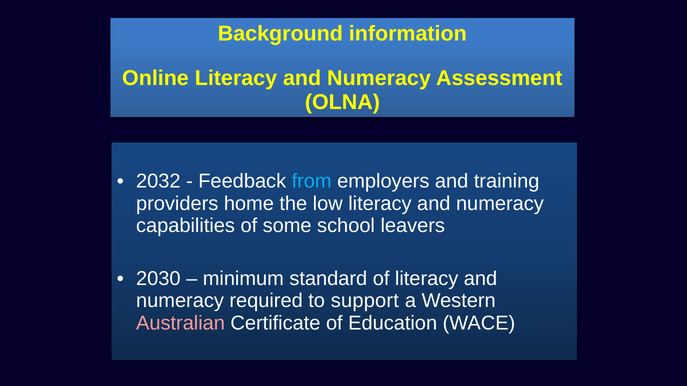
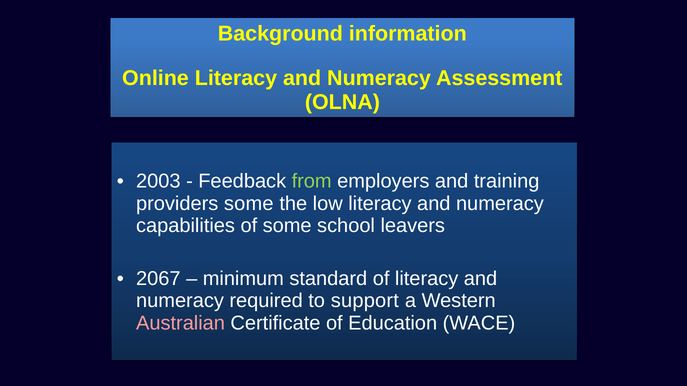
2032: 2032 -> 2003
from colour: light blue -> light green
providers home: home -> some
2030: 2030 -> 2067
